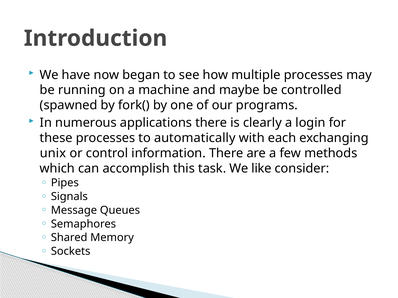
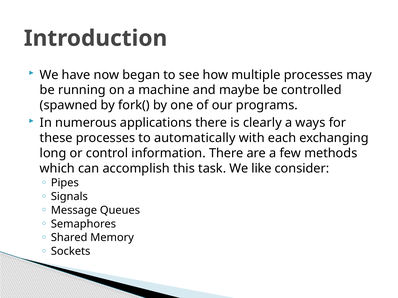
login: login -> ways
unix: unix -> long
